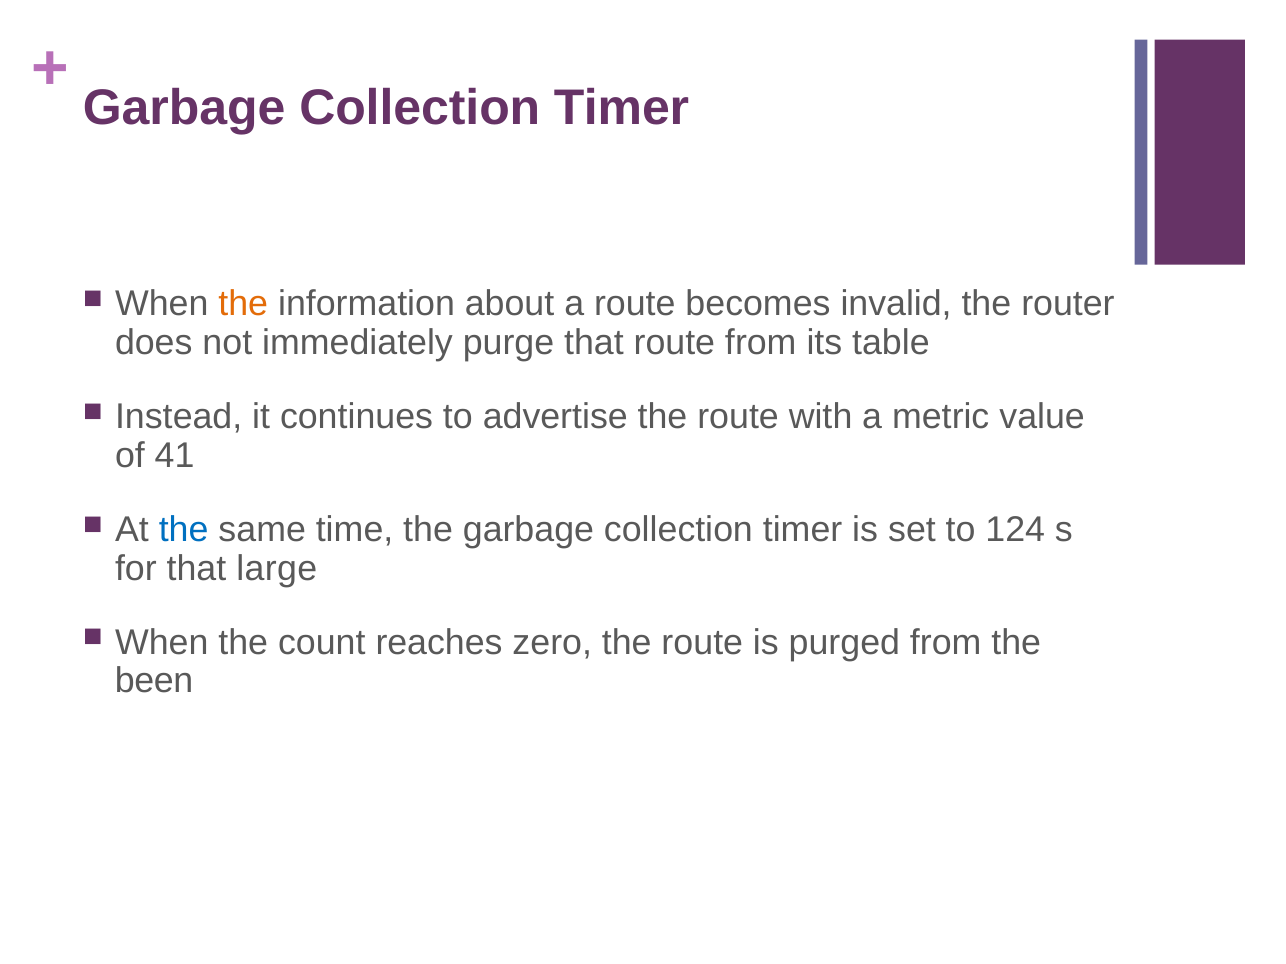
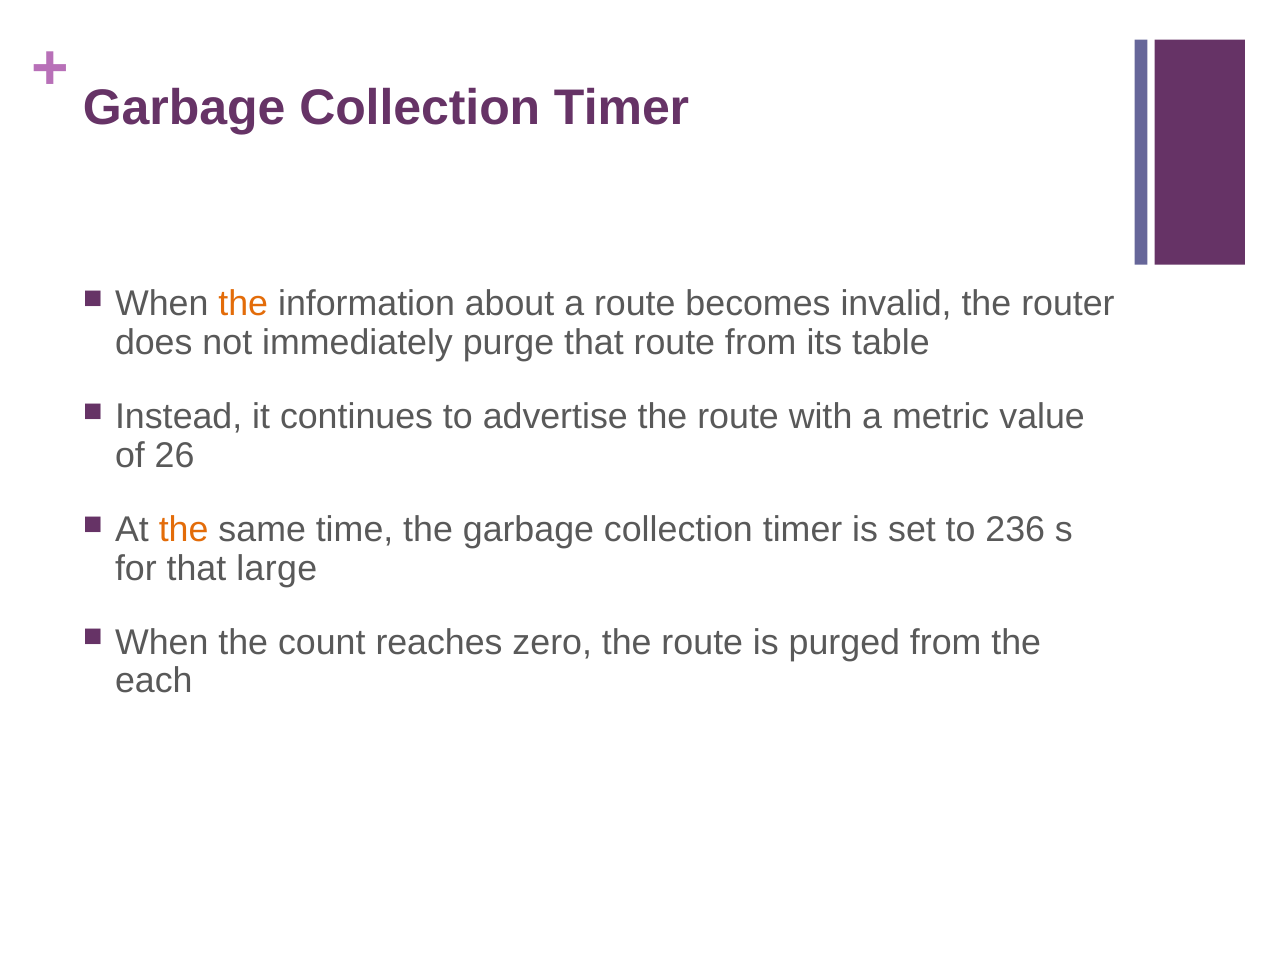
41: 41 -> 26
the at (184, 530) colour: blue -> orange
124: 124 -> 236
been: been -> each
